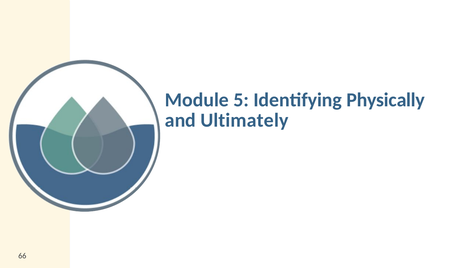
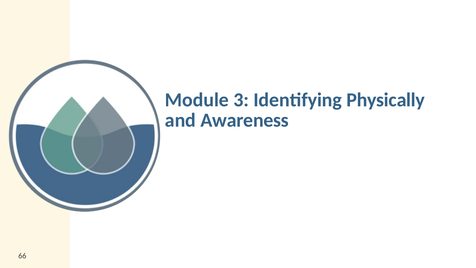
5: 5 -> 3
Ultimately: Ultimately -> Awareness
